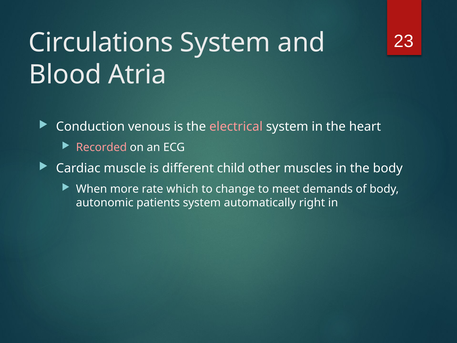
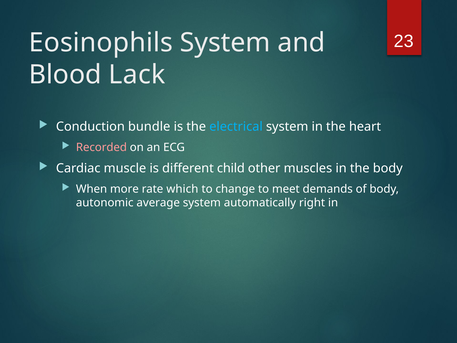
Circulations: Circulations -> Eosinophils
Atria: Atria -> Lack
venous: venous -> bundle
electrical colour: pink -> light blue
patients: patients -> average
